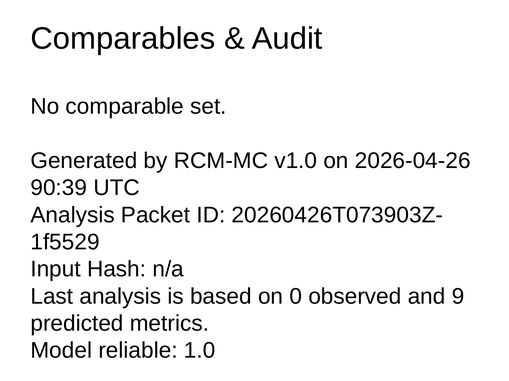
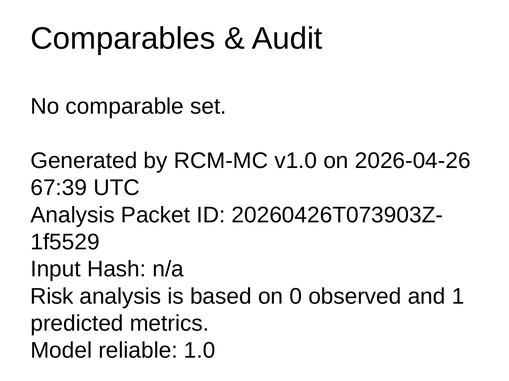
90:39: 90:39 -> 67:39
Last: Last -> Risk
9: 9 -> 1
